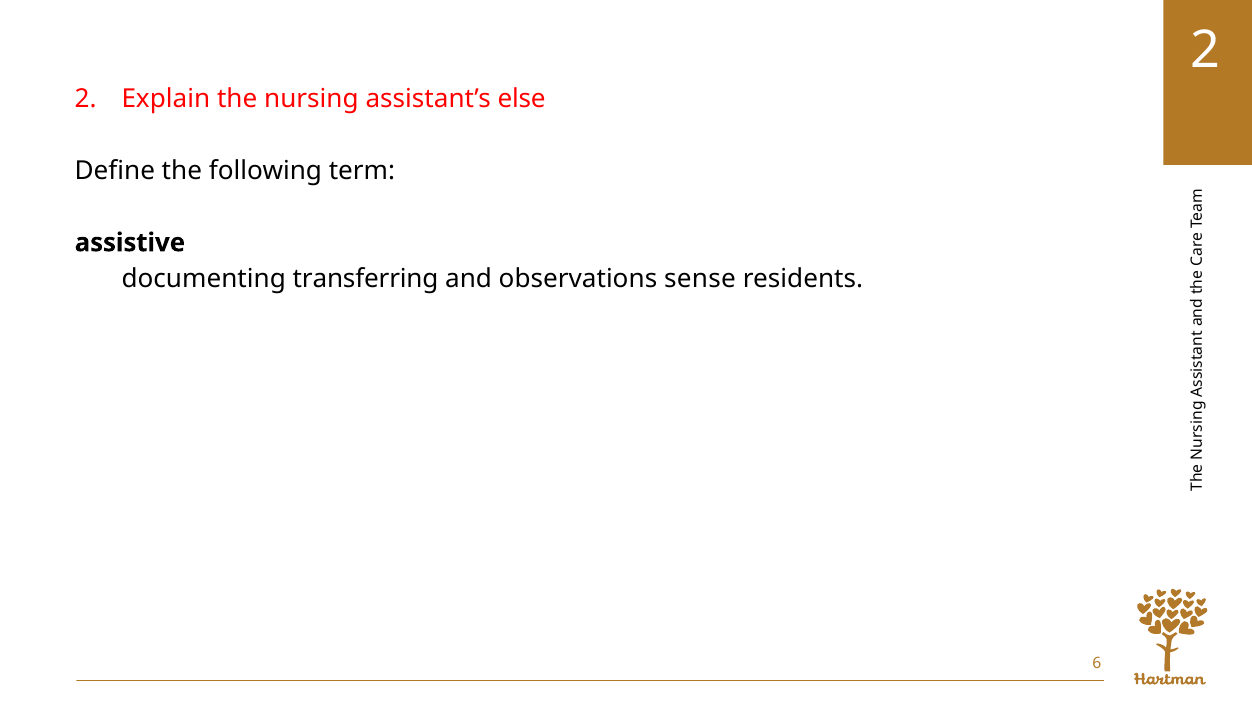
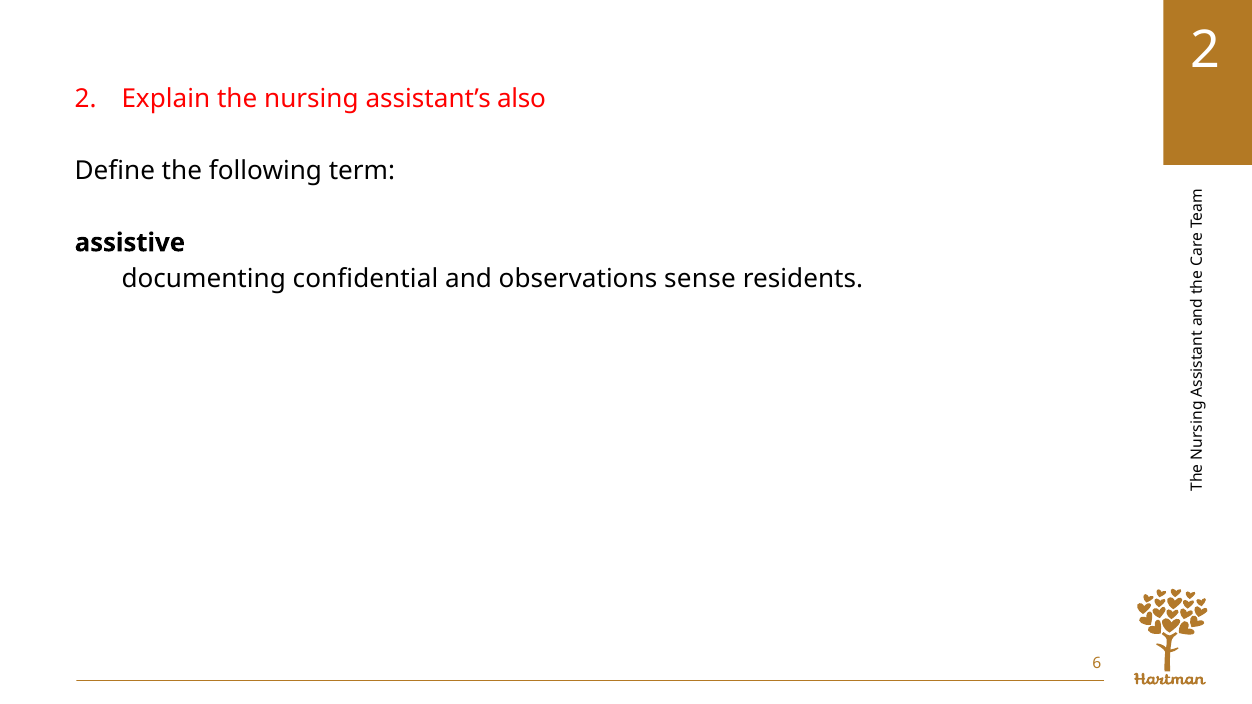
else: else -> also
transferring: transferring -> confidential
